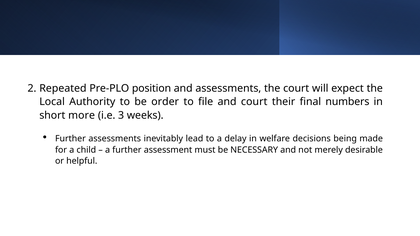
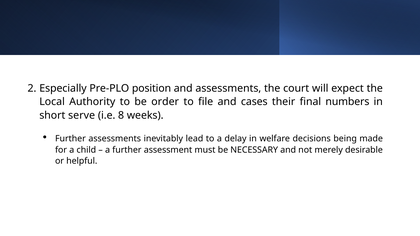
Repeated: Repeated -> Especially
and court: court -> cases
more: more -> serve
3: 3 -> 8
